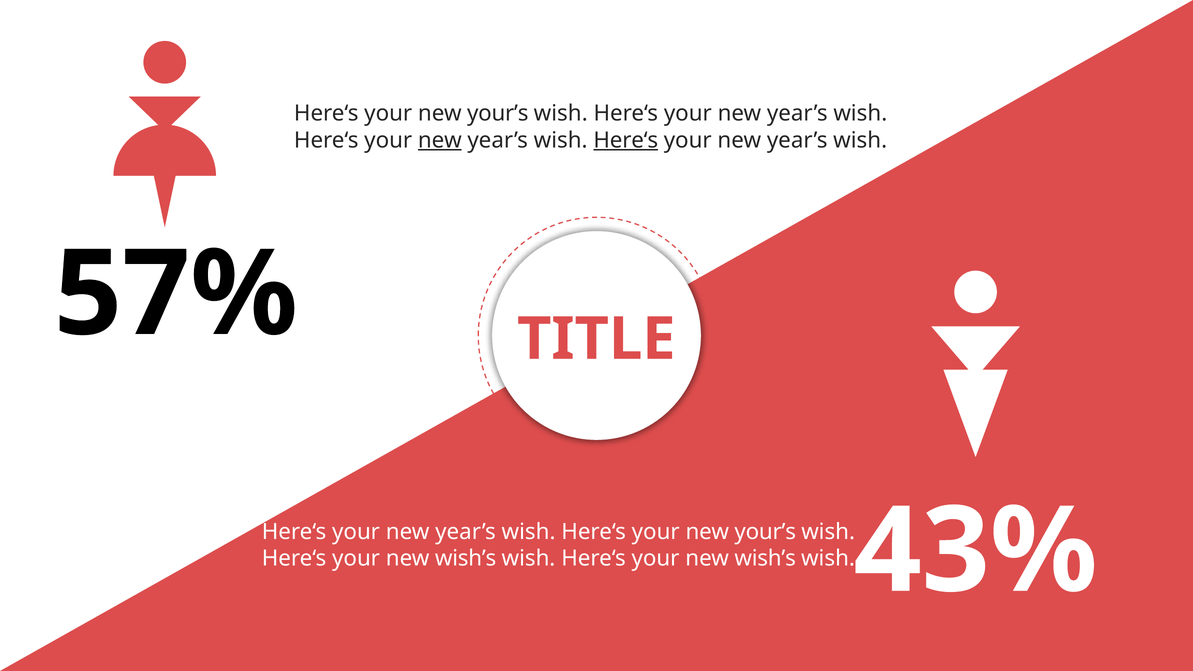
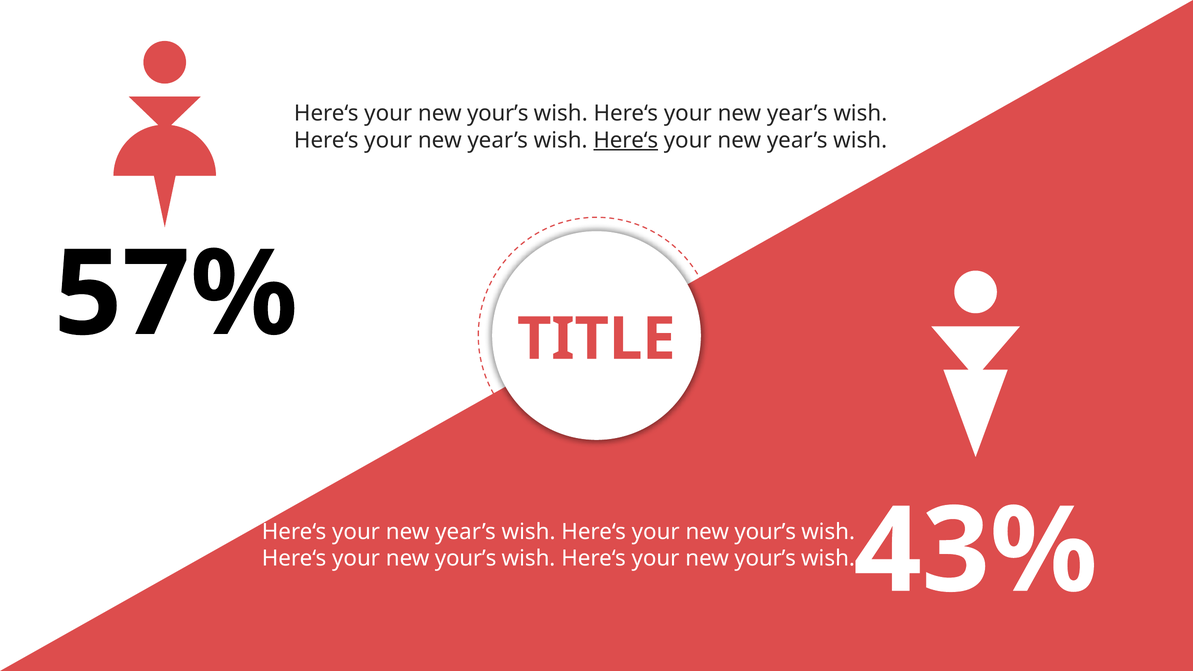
new at (440, 140) underline: present -> none
wish’s at (466, 559): wish’s -> your’s
wish’s at (765, 559): wish’s -> your’s
